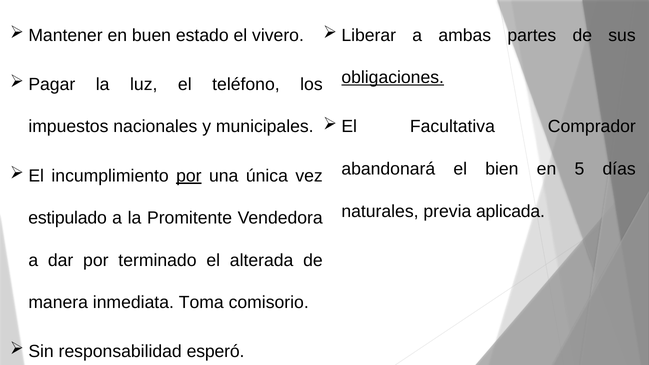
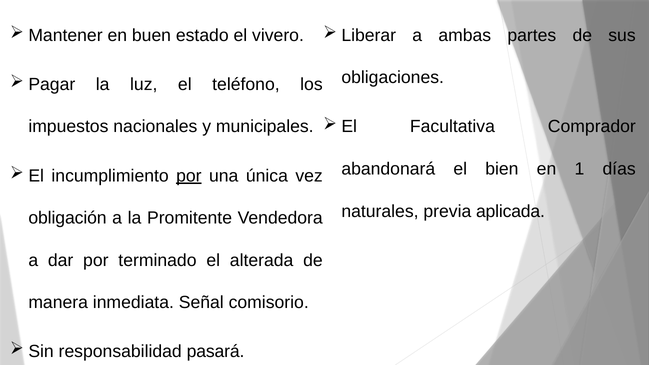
obligaciones underline: present -> none
5: 5 -> 1
estipulado: estipulado -> obligación
Toma: Toma -> Señal
esperó: esperó -> pasará
